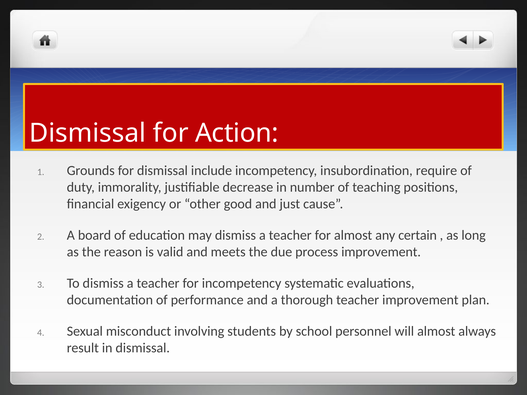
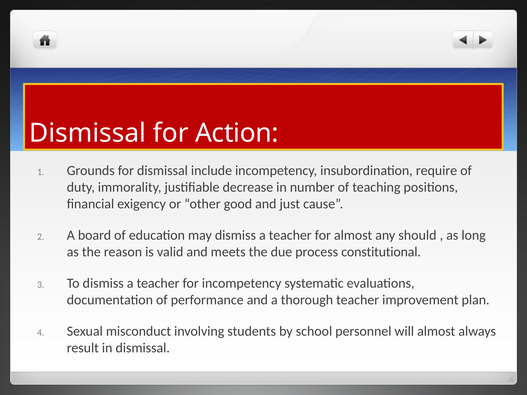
certain: certain -> should
process improvement: improvement -> constitutional
